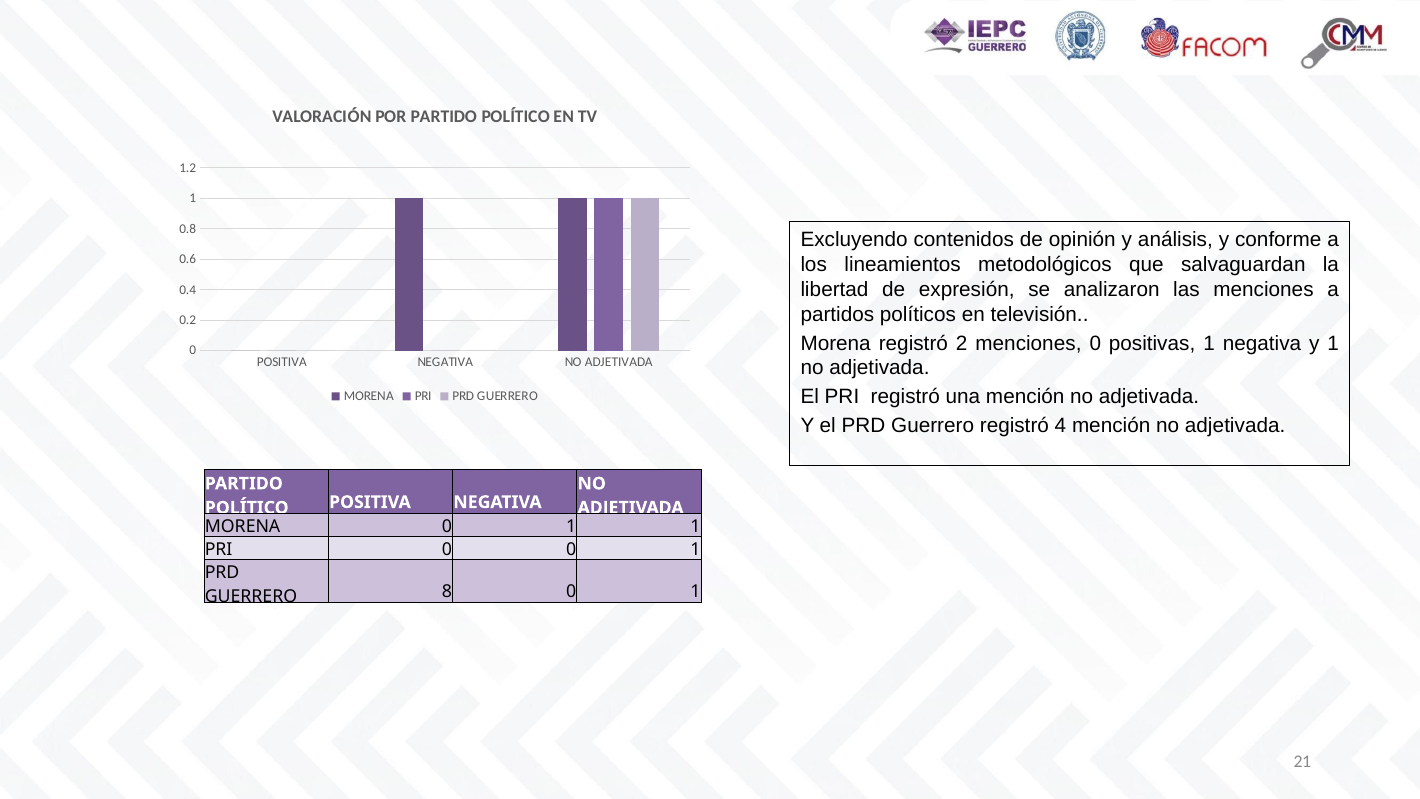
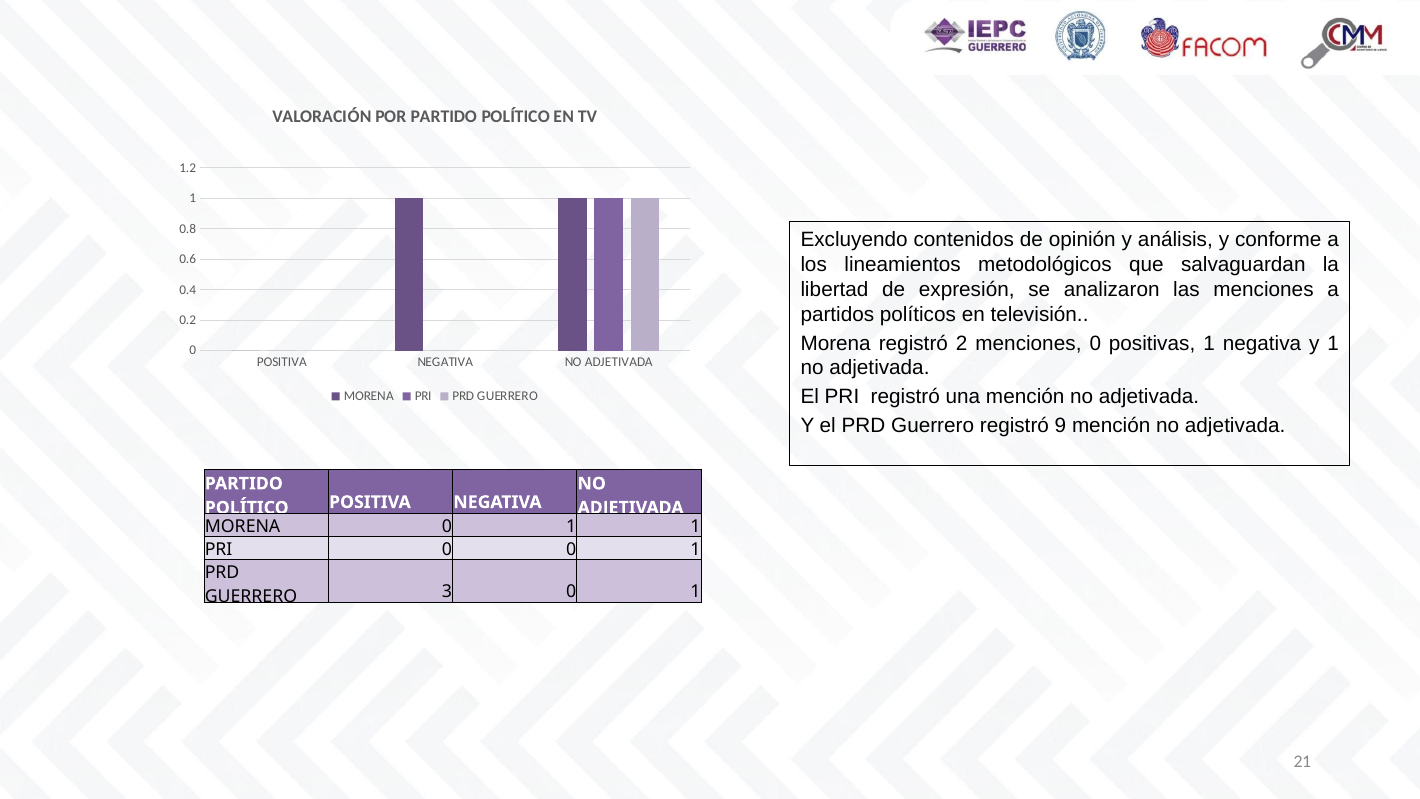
4: 4 -> 9
8: 8 -> 3
